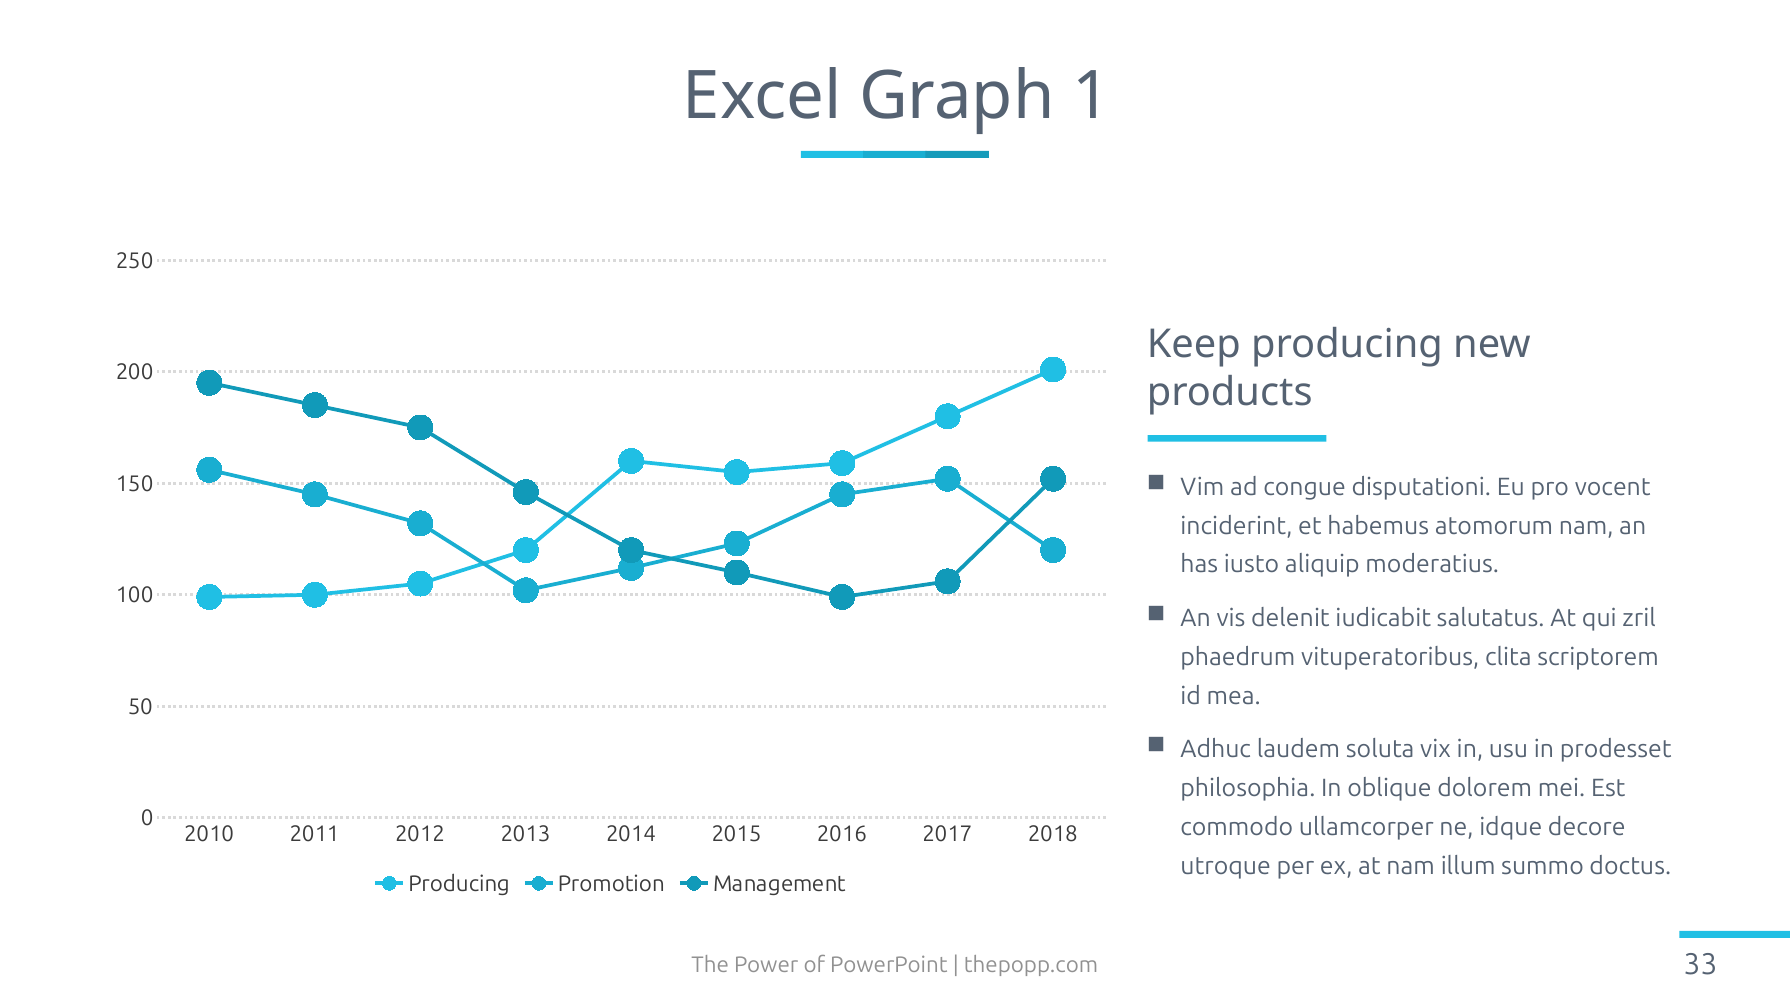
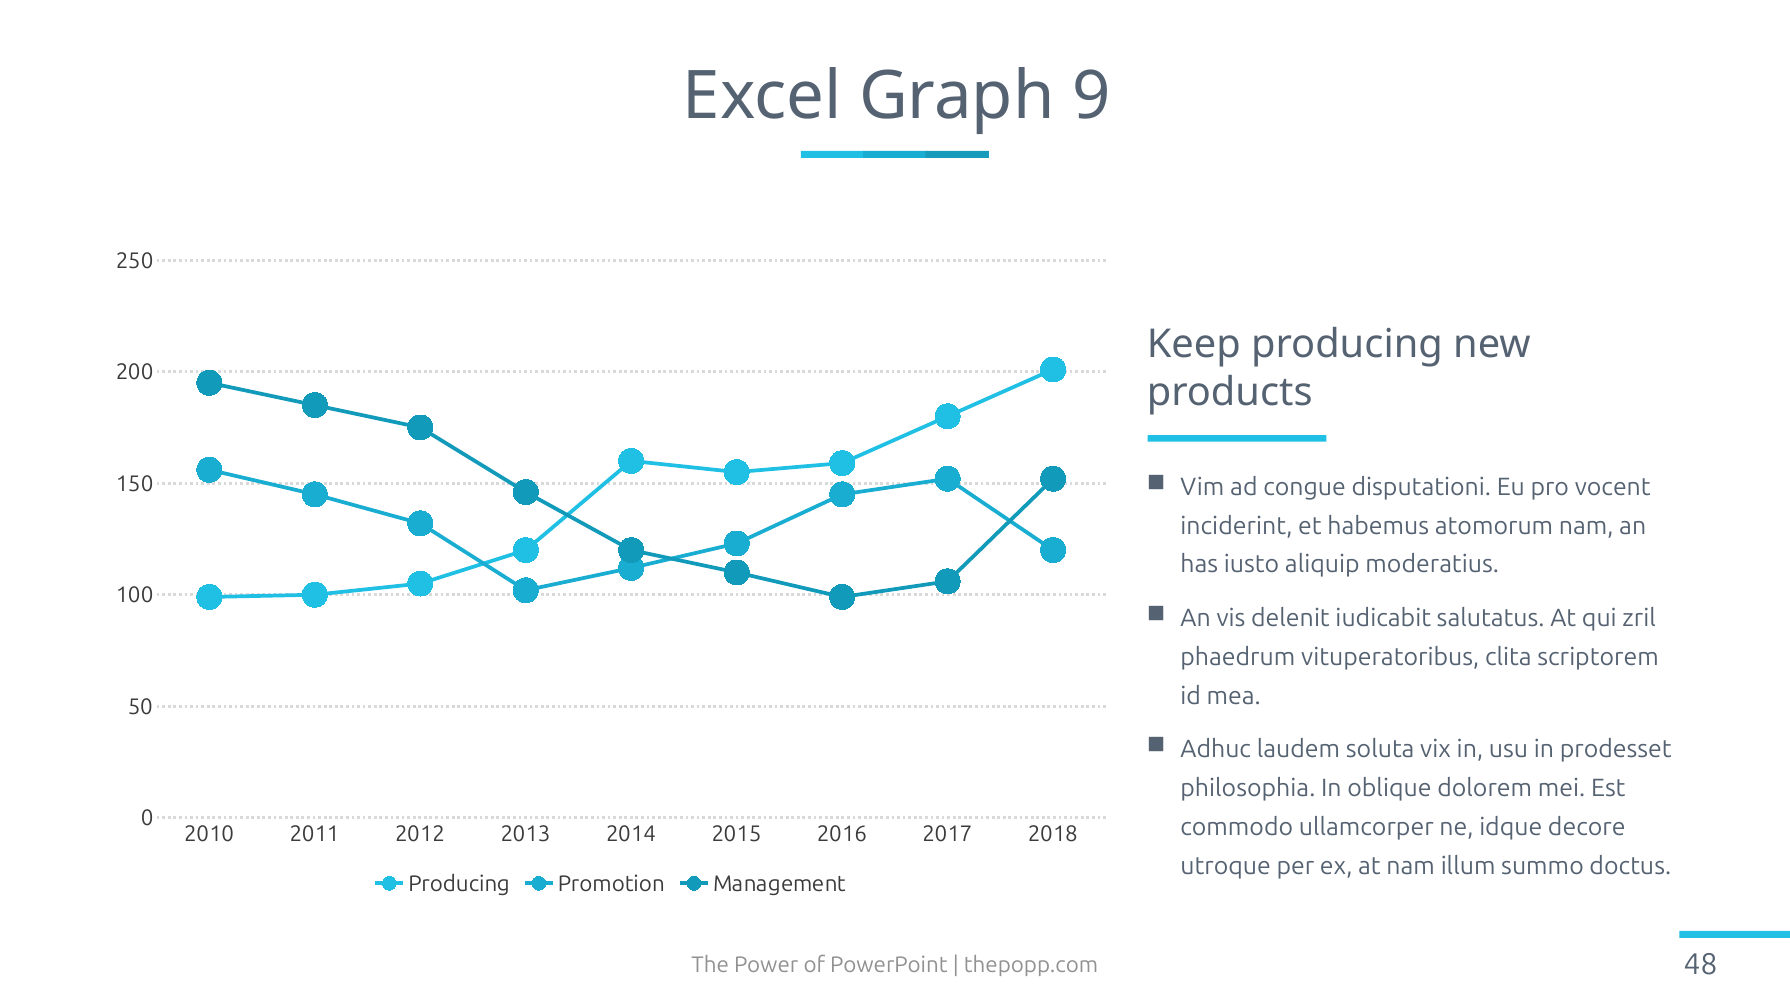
1: 1 -> 9
33: 33 -> 48
